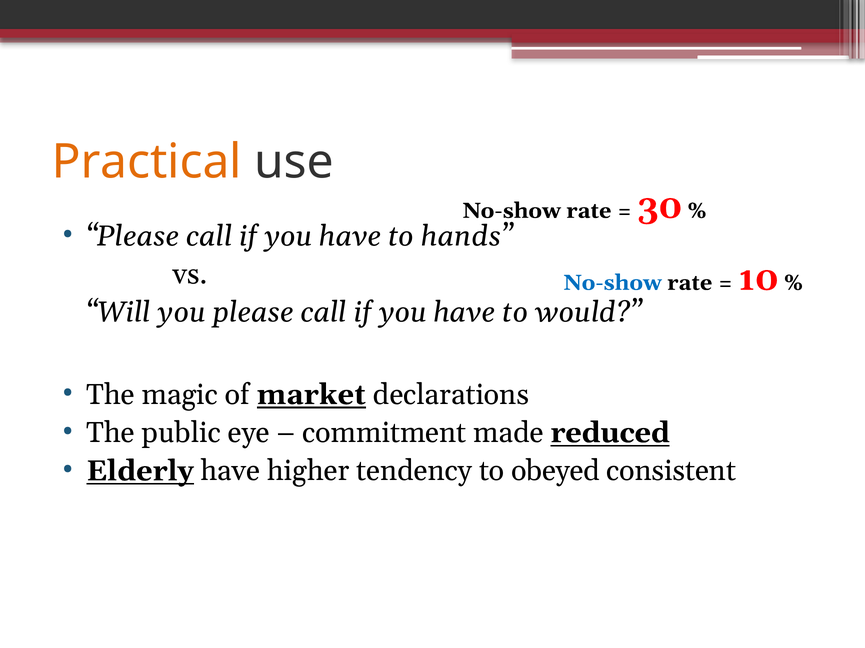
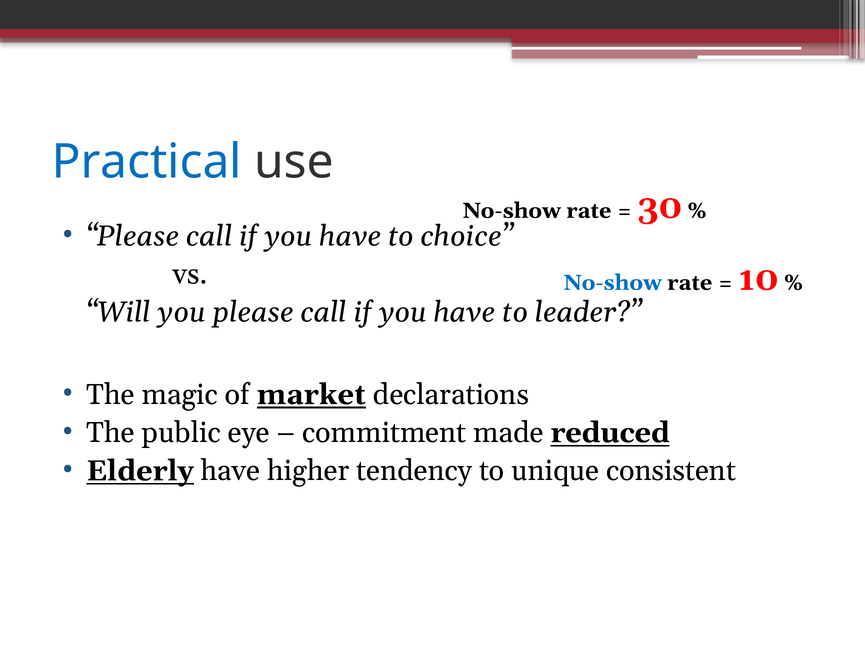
Practical colour: orange -> blue
hands: hands -> choice
would: would -> leader
obeyed: obeyed -> unique
